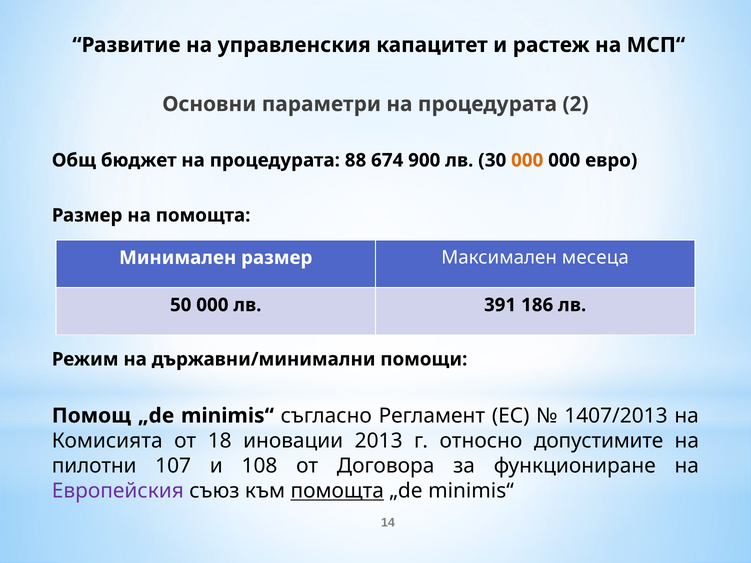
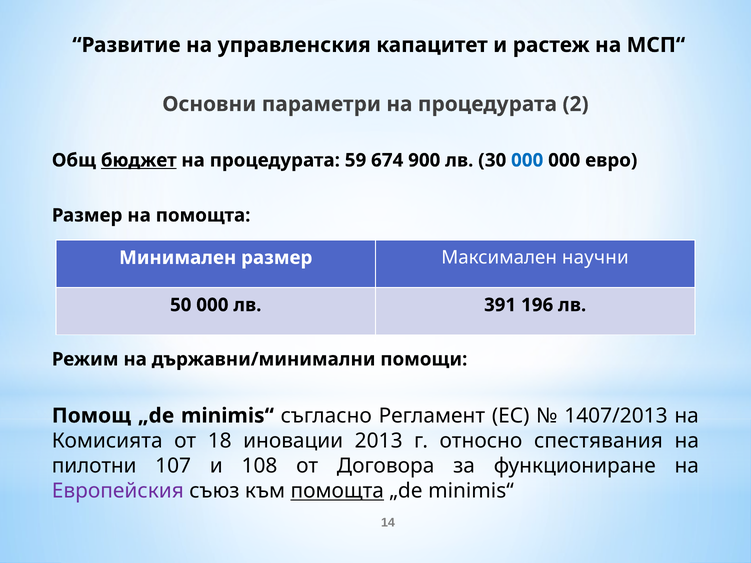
бюджет underline: none -> present
88: 88 -> 59
000 at (527, 160) colour: orange -> blue
месеца: месеца -> научни
186: 186 -> 196
допустимите: допустимите -> спестявания
